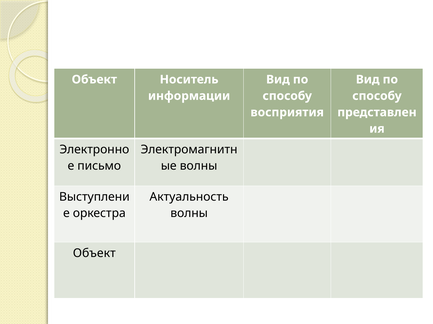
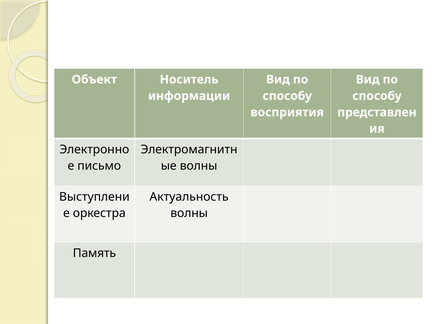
Объект at (94, 254): Объект -> Память
